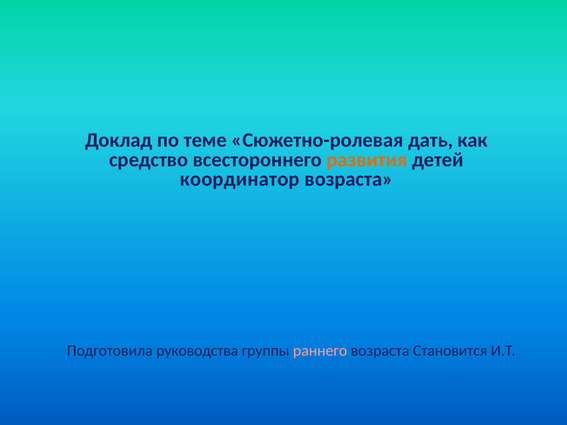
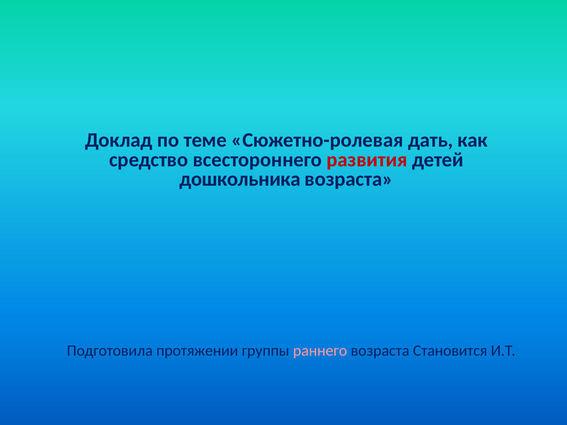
развития colour: orange -> red
координатор: координатор -> дошкольника
руководства: руководства -> протяжении
